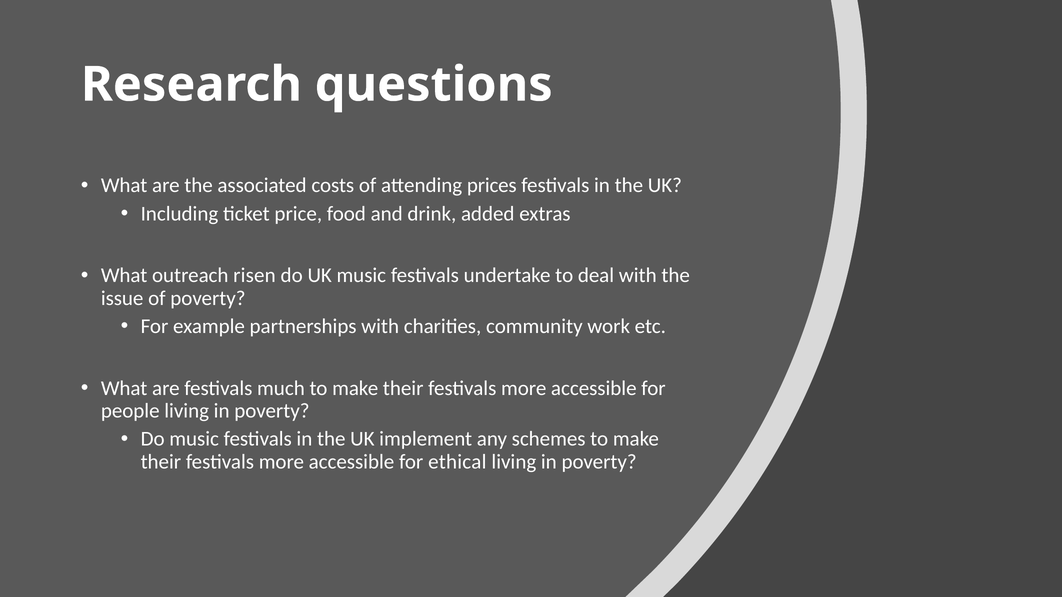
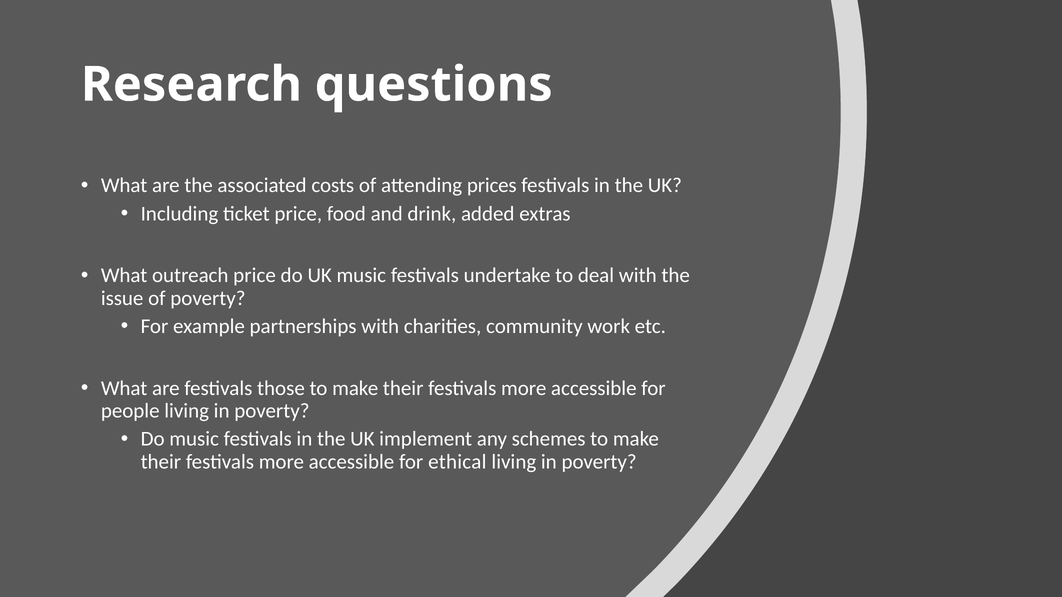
outreach risen: risen -> price
much: much -> those
